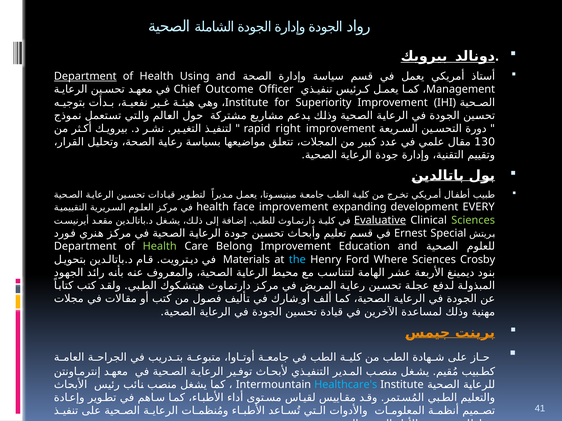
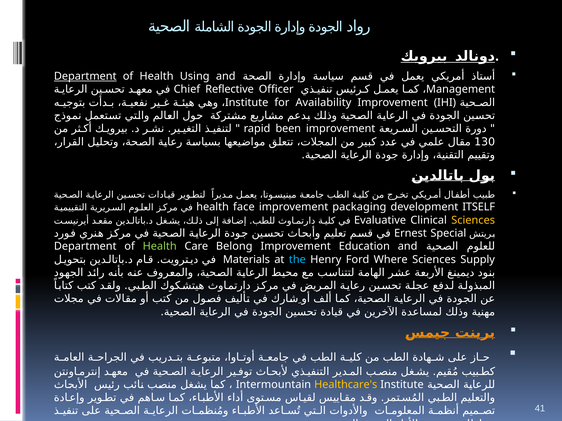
Outcome: Outcome -> Reflective
Superiority: Superiority -> Availability
right: right -> been
expanding: expanding -> packaging
EVERY: EVERY -> ITSELF
Evaluative underline: present -> none
Sciences at (473, 220) colour: light green -> yellow
Crosby: Crosby -> Supply
Healthcare's colour: light blue -> yellow
